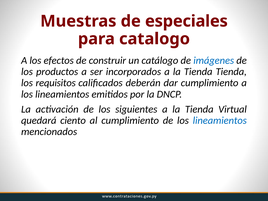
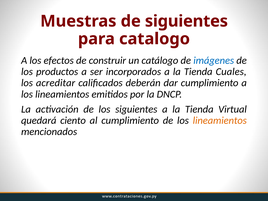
de especiales: especiales -> siguientes
Tienda Tienda: Tienda -> Cuales
requisitos: requisitos -> acreditar
lineamientos at (220, 120) colour: blue -> orange
